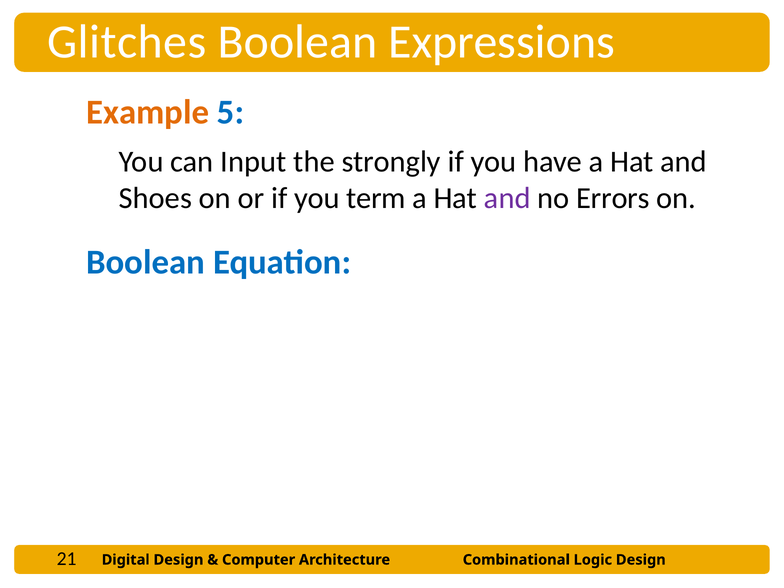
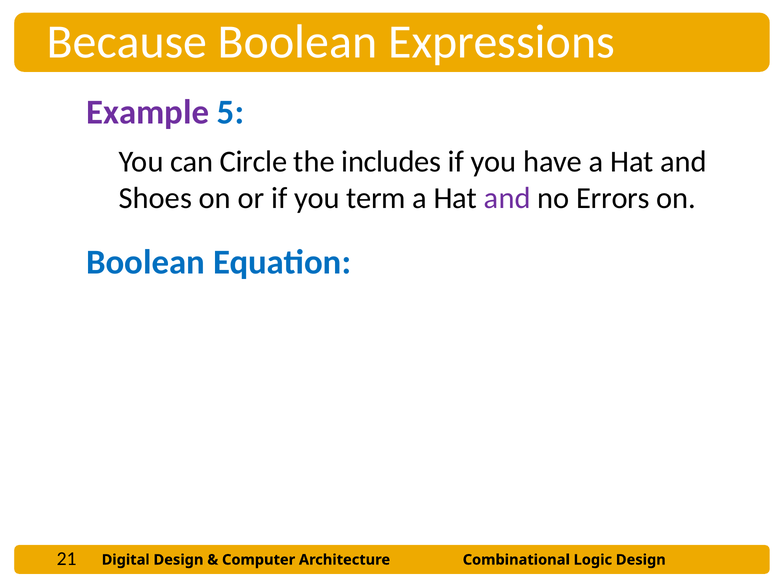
Glitches: Glitches -> Because
Example colour: orange -> purple
Input: Input -> Circle
strongly: strongly -> includes
